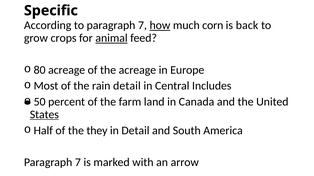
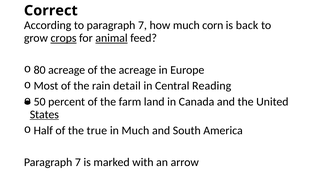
Specific: Specific -> Correct
how underline: present -> none
crops underline: none -> present
Includes: Includes -> Reading
they: they -> true
in Detail: Detail -> Much
